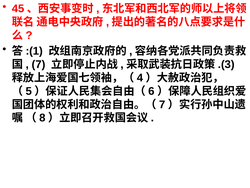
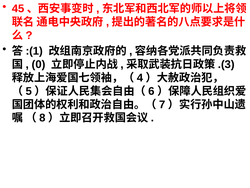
7 at (39, 64): 7 -> 0
